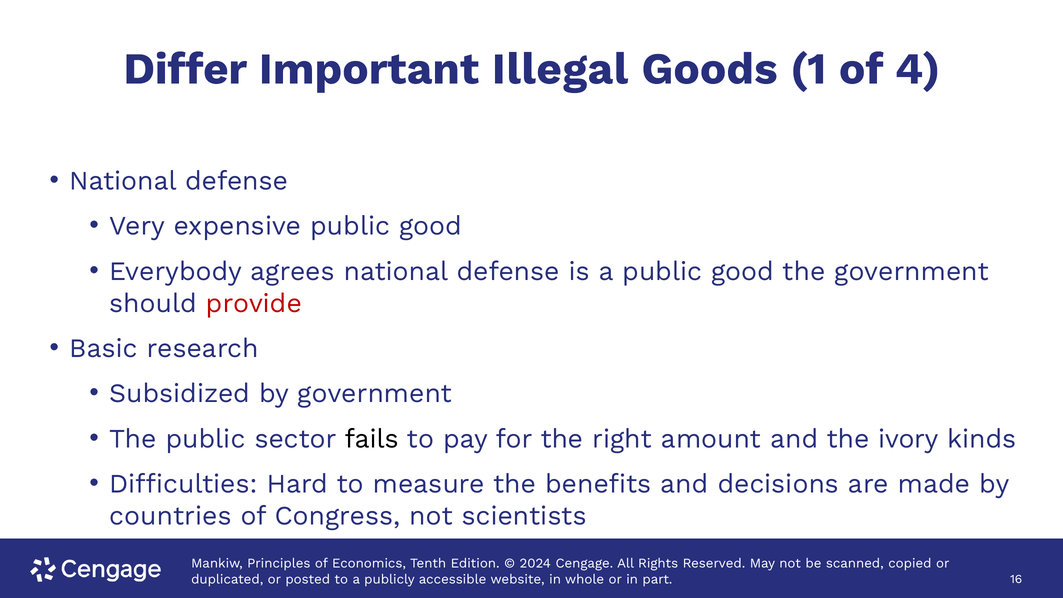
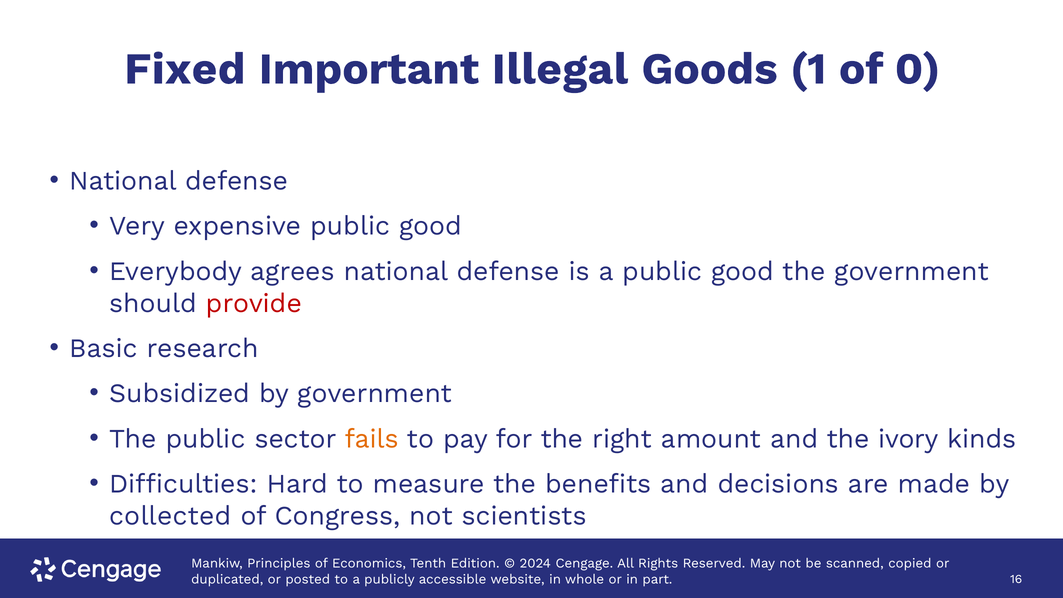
Differ: Differ -> Fixed
4: 4 -> 0
fails colour: black -> orange
countries: countries -> collected
